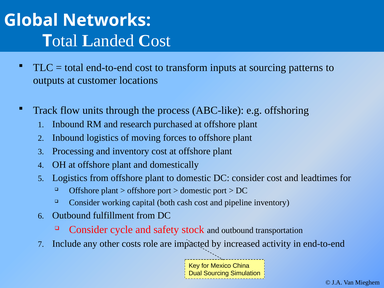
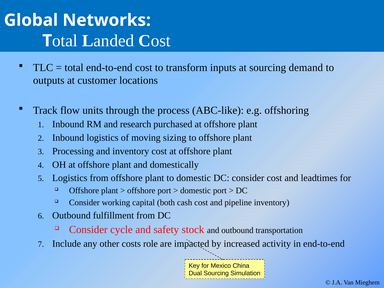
patterns: patterns -> demand
forces: forces -> sizing
